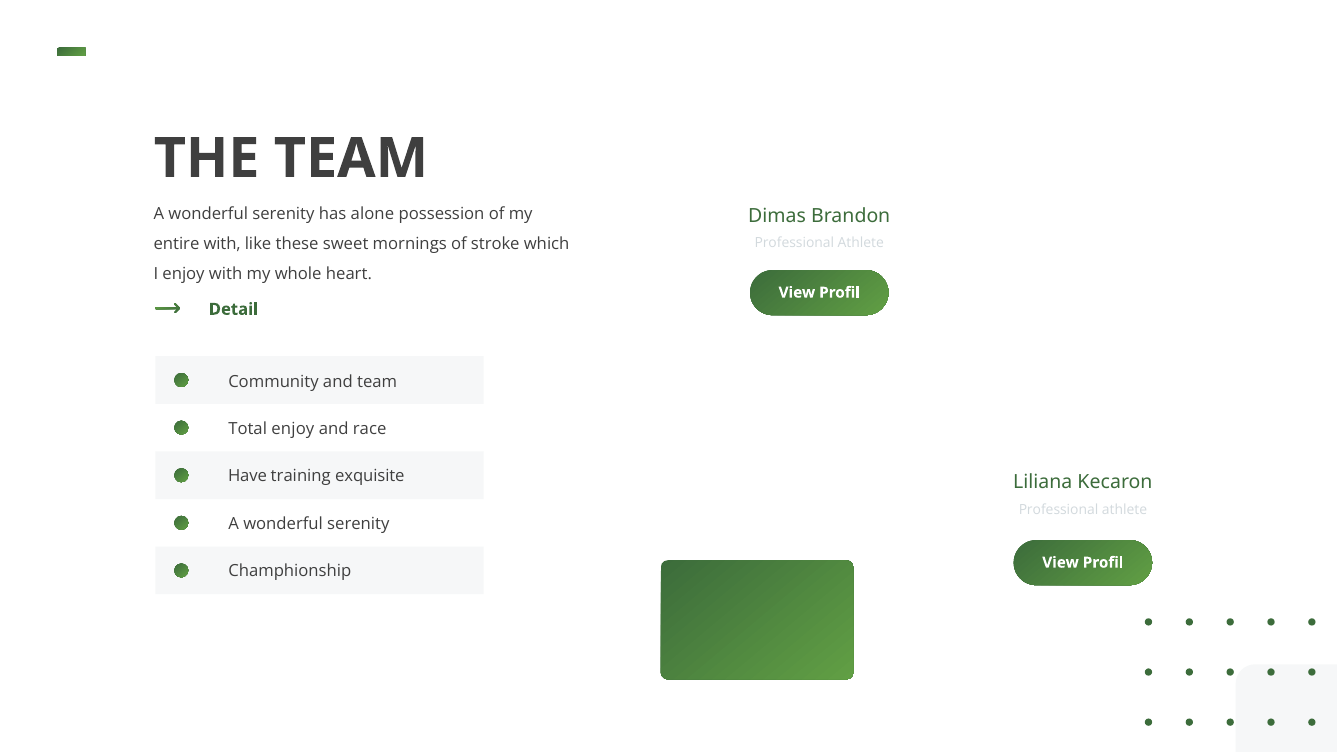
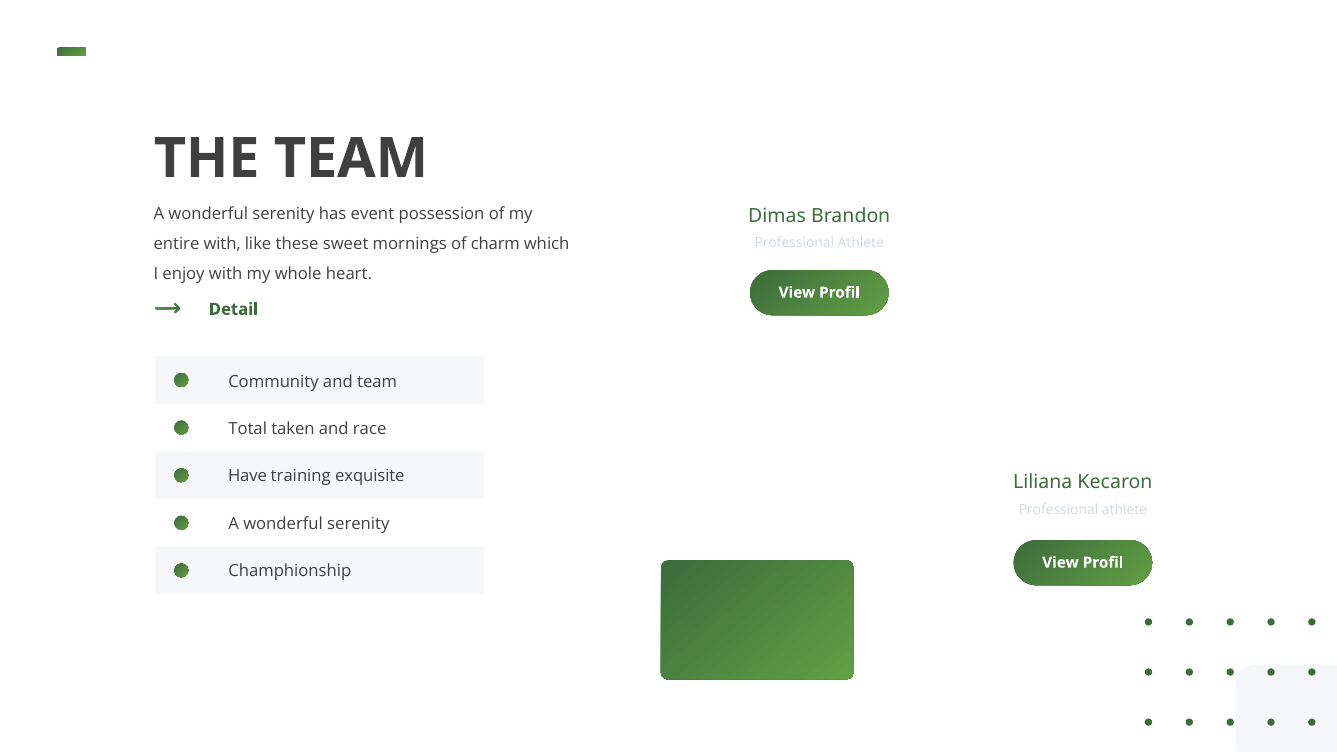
alone: alone -> event
stroke: stroke -> charm
Total enjoy: enjoy -> taken
